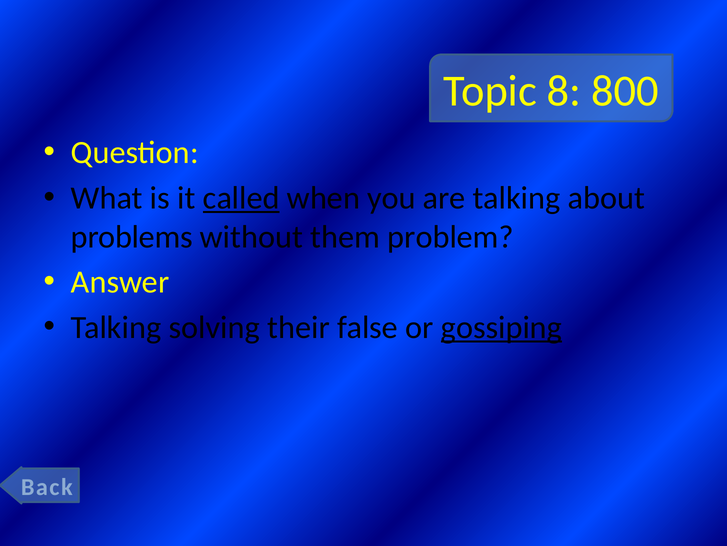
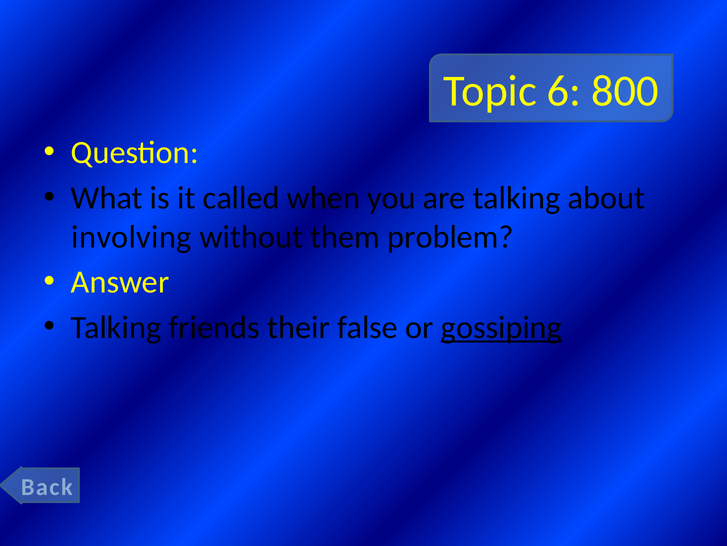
8: 8 -> 6
called underline: present -> none
problems: problems -> involving
solving: solving -> friends
